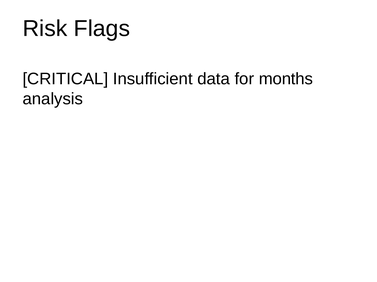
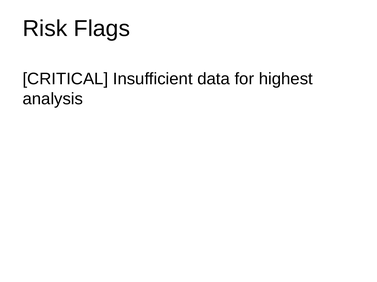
months: months -> highest
